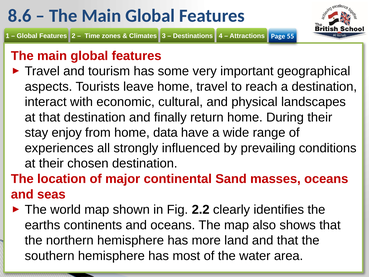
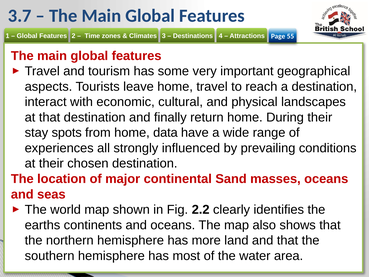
8.6: 8.6 -> 3.7
enjoy: enjoy -> spots
